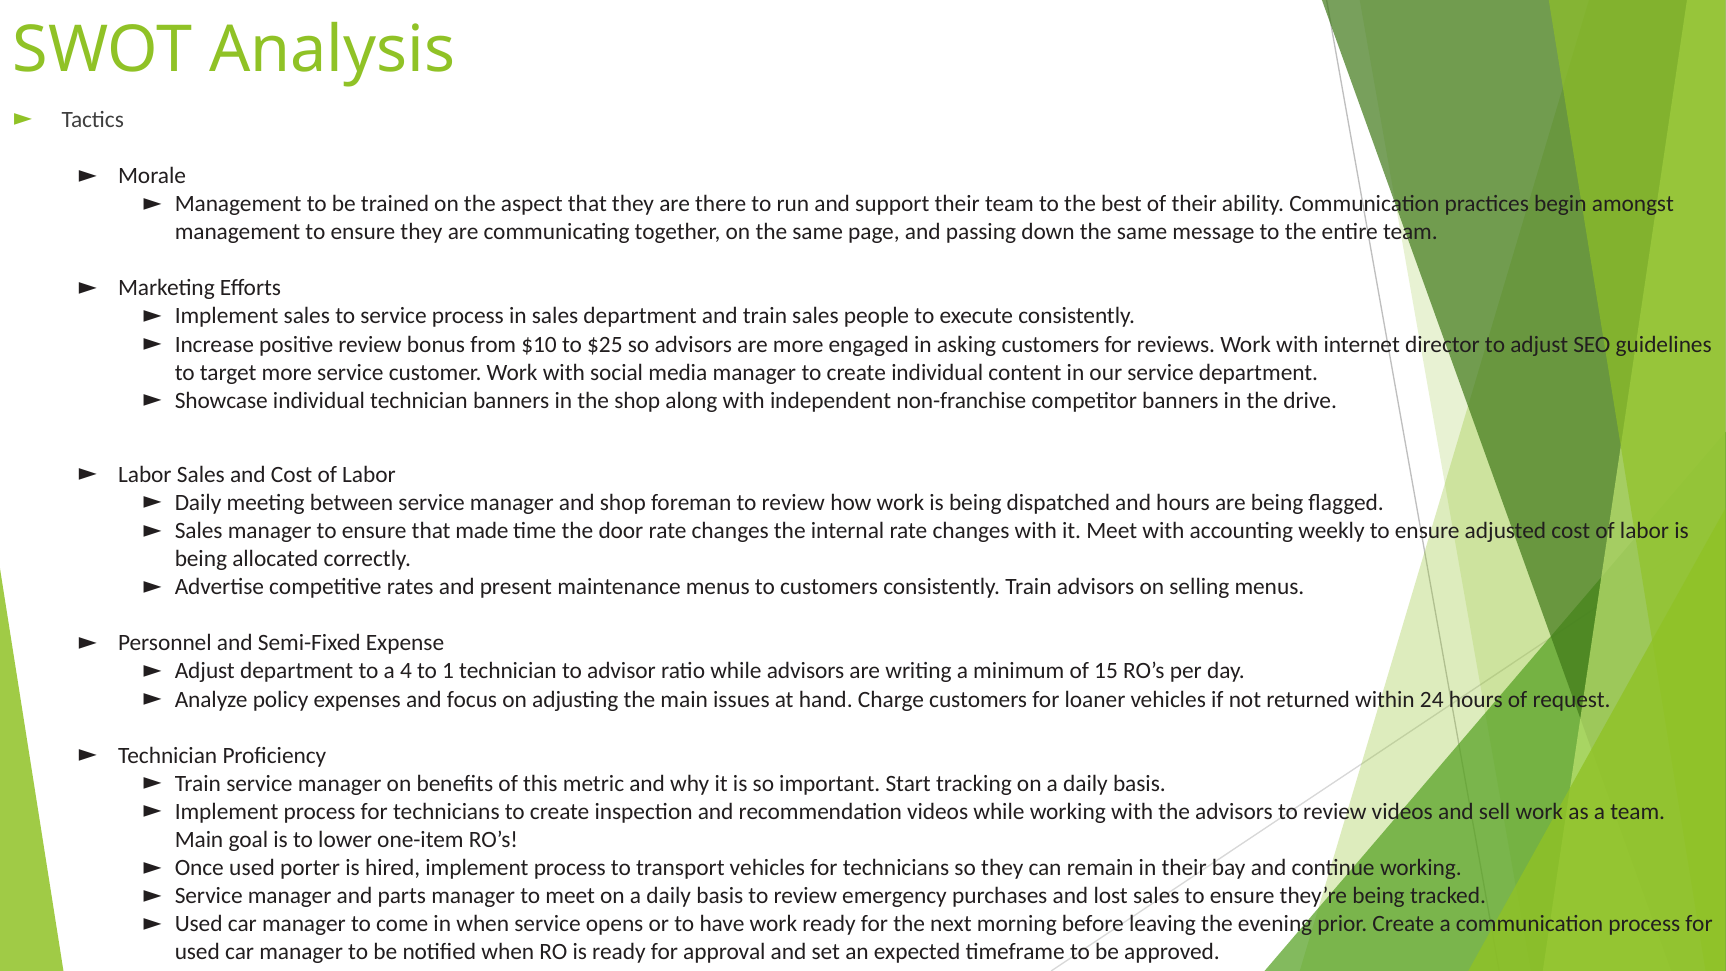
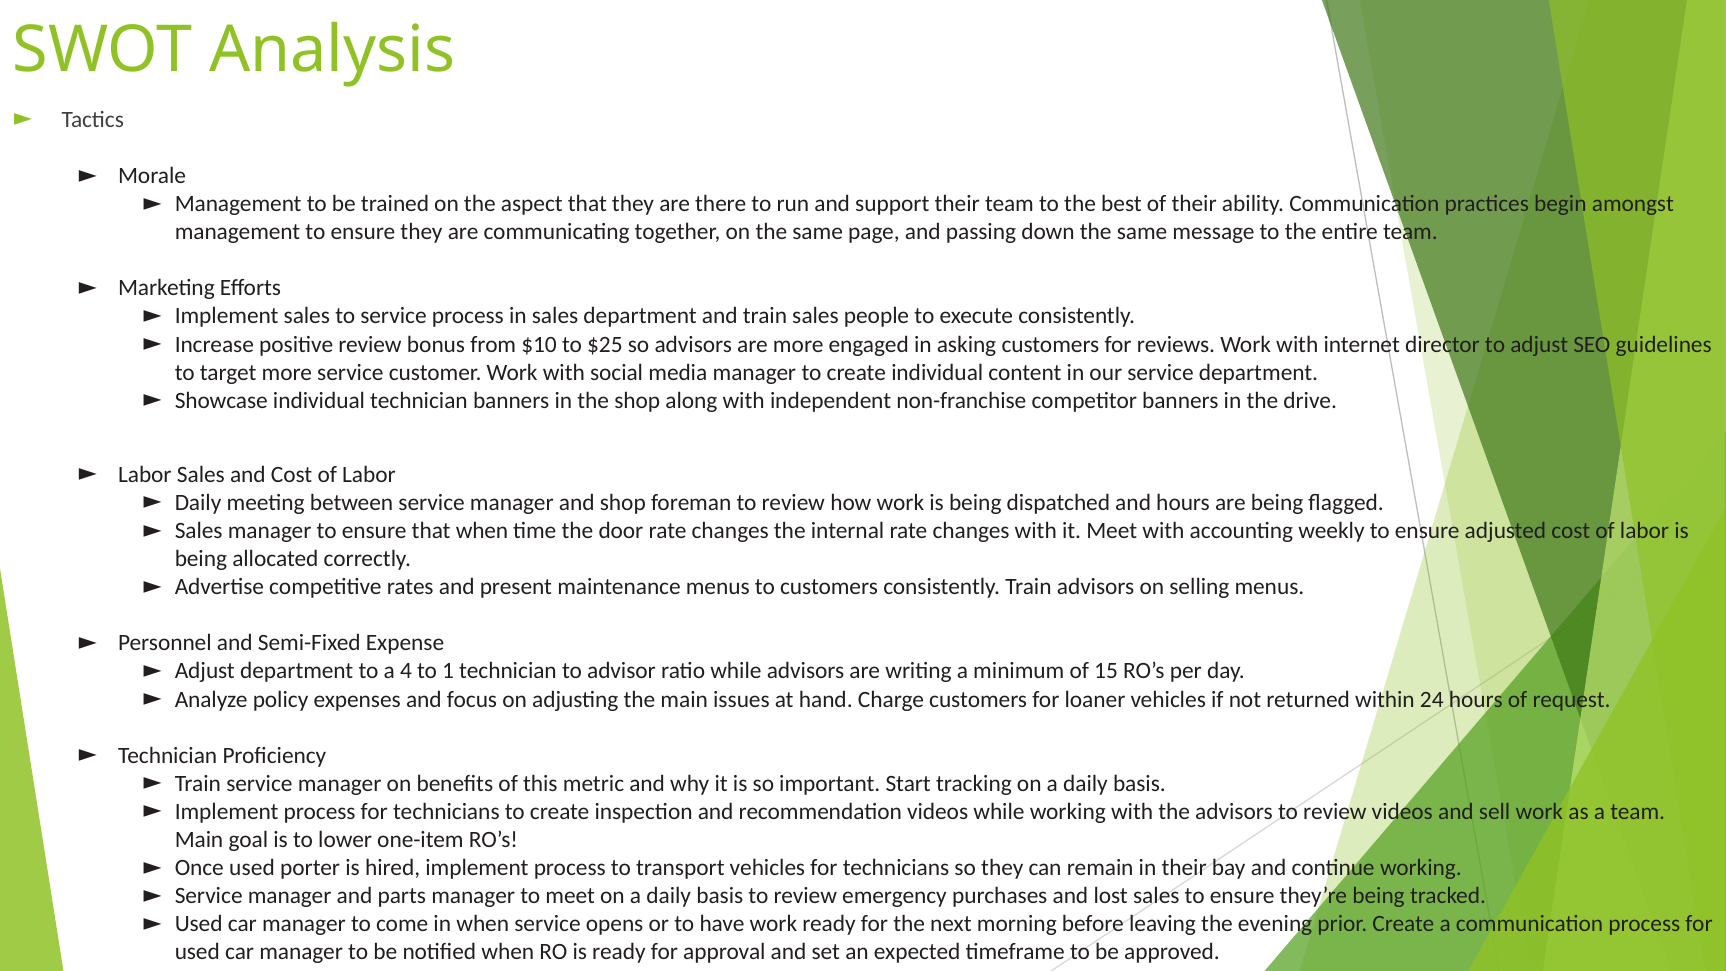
that made: made -> when
